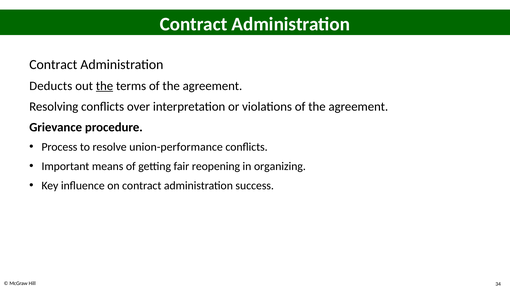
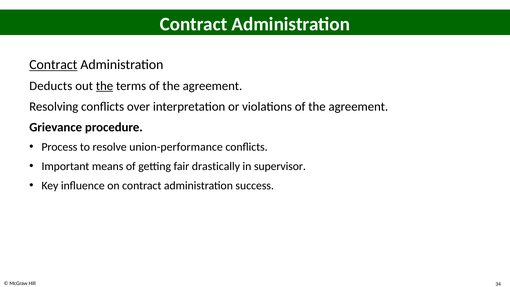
Contract at (53, 65) underline: none -> present
reopening: reopening -> drastically
organizing: organizing -> supervisor
